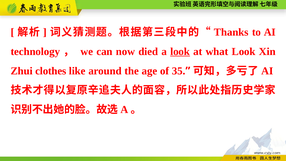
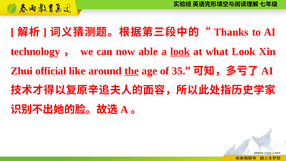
died: died -> able
clothes: clothes -> official
the underline: none -> present
